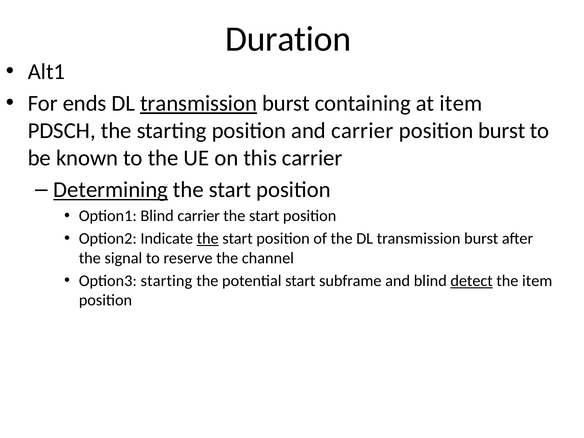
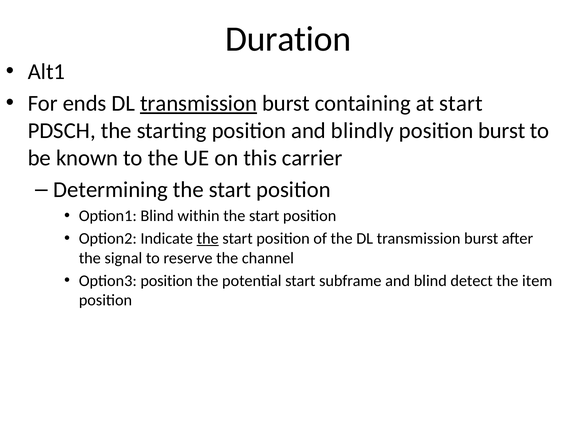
at item: item -> start
and carrier: carrier -> blindly
Determining underline: present -> none
Blind carrier: carrier -> within
Option3 starting: starting -> position
detect underline: present -> none
